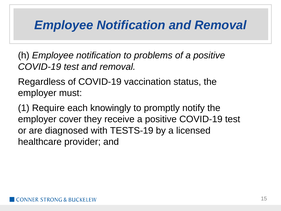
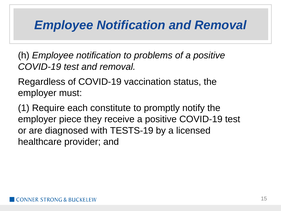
knowingly: knowingly -> constitute
cover: cover -> piece
